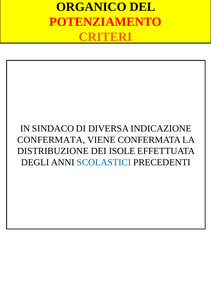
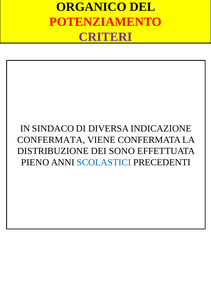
CRITERI colour: orange -> purple
ISOLE: ISOLE -> SONO
DEGLI: DEGLI -> PIENO
